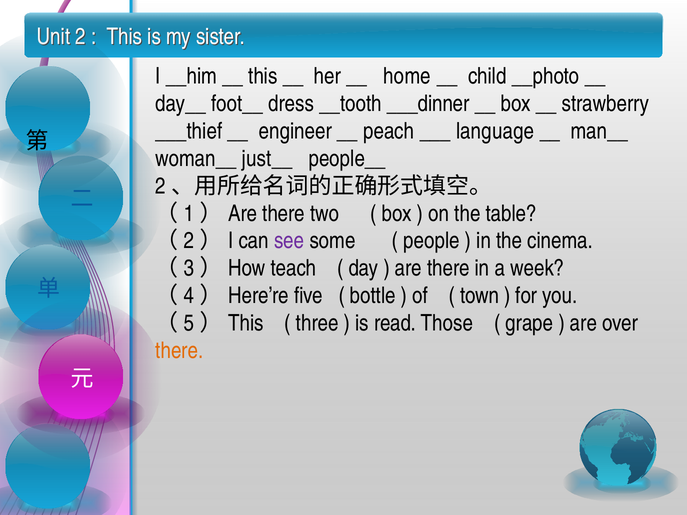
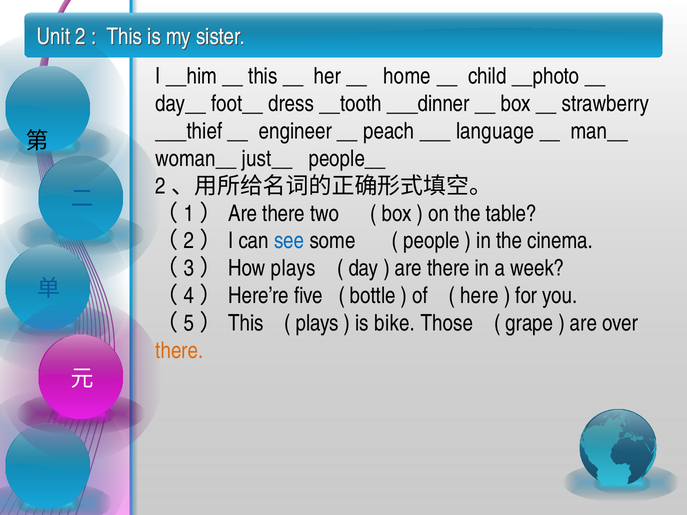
see colour: purple -> blue
（3）How teach: teach -> plays
town: town -> here
three at (317, 323): three -> plays
read: read -> bike
